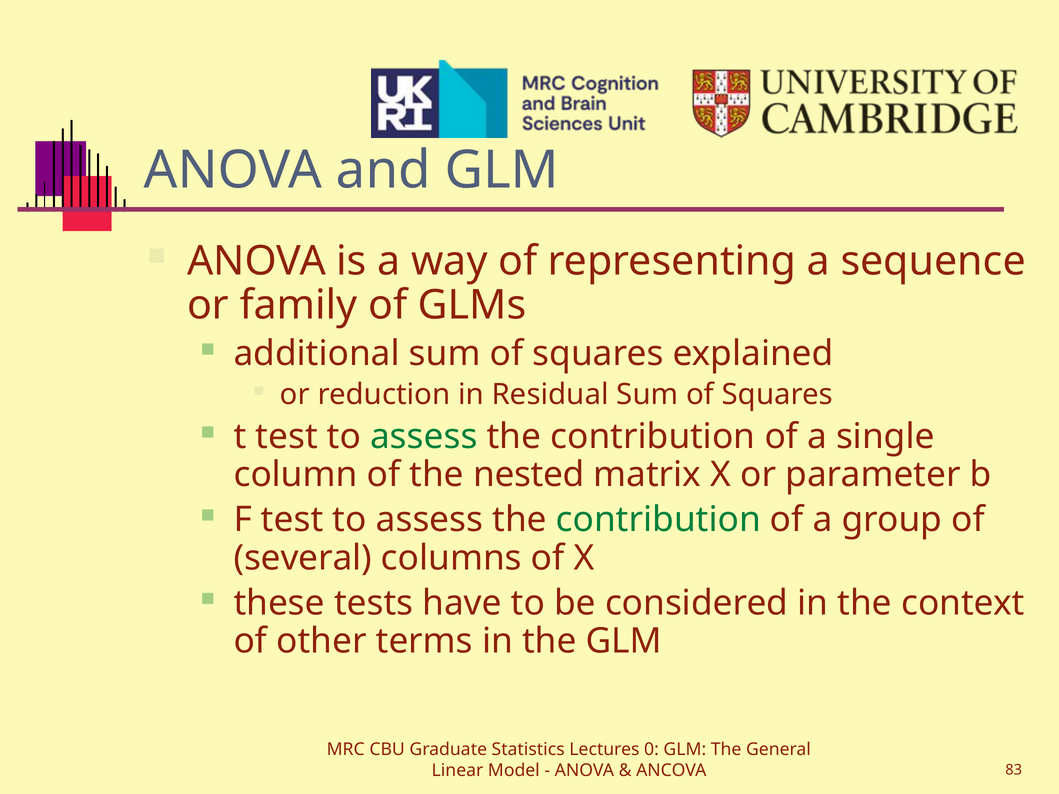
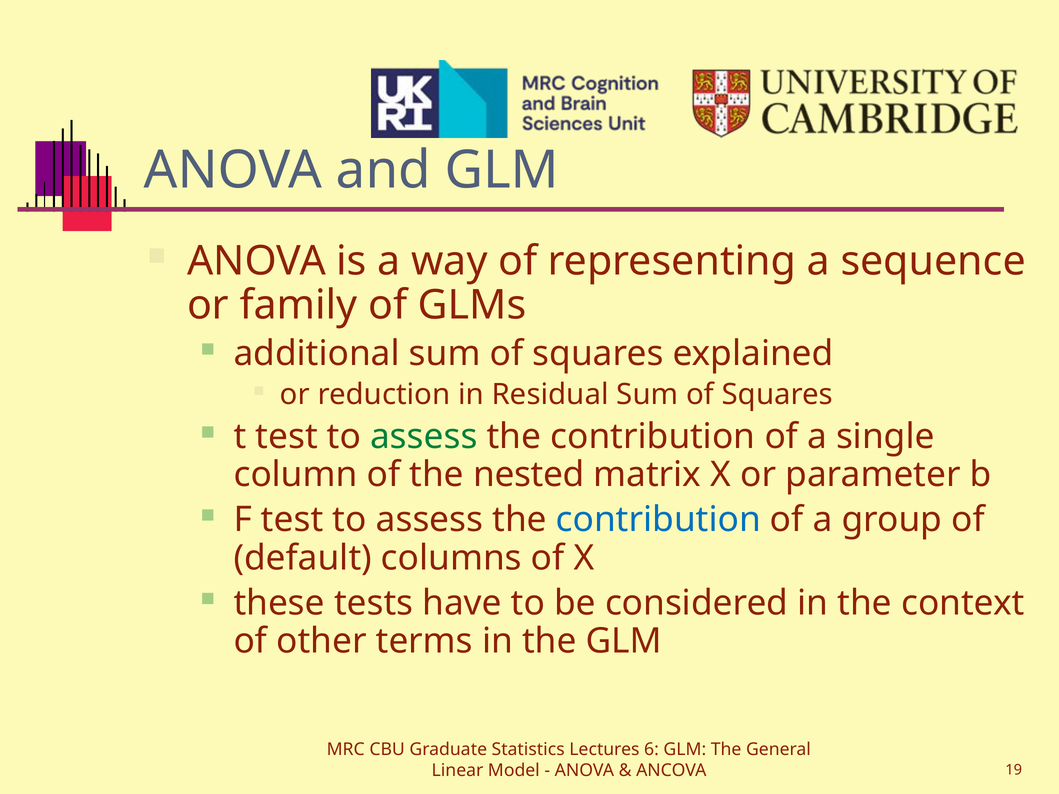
contribution at (658, 520) colour: green -> blue
several: several -> default
0: 0 -> 6
83: 83 -> 19
